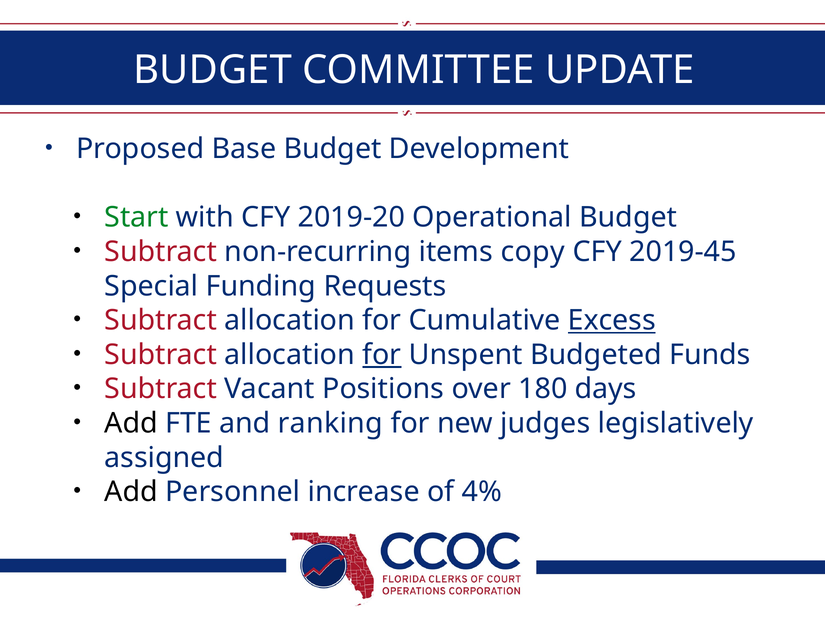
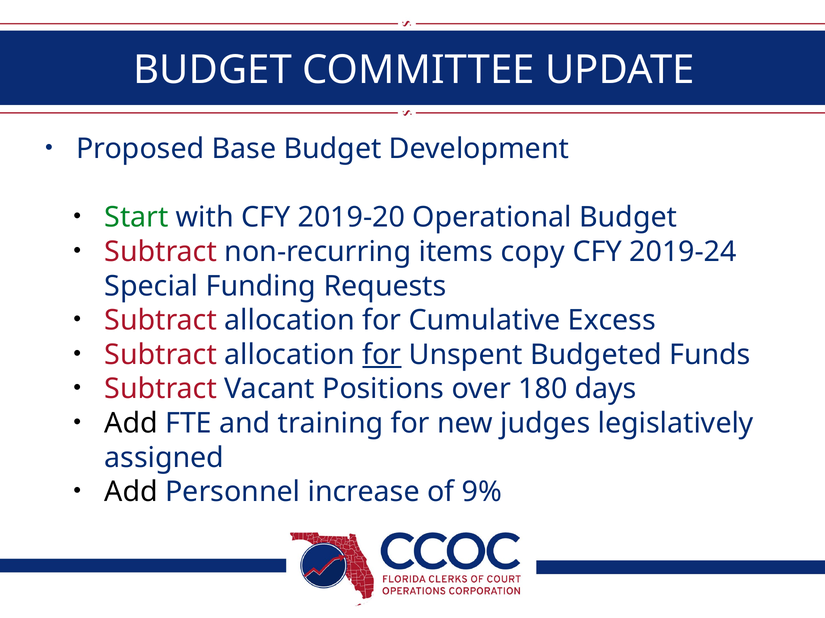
2019-45: 2019-45 -> 2019-24
Excess underline: present -> none
ranking: ranking -> training
4%: 4% -> 9%
